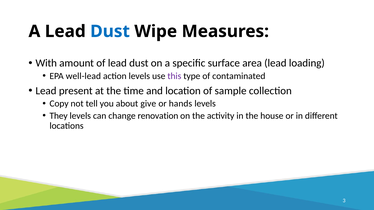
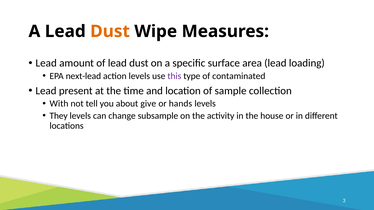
Dust at (110, 31) colour: blue -> orange
With at (46, 63): With -> Lead
well-lead: well-lead -> next-lead
Copy: Copy -> With
renovation: renovation -> subsample
